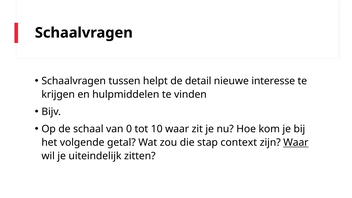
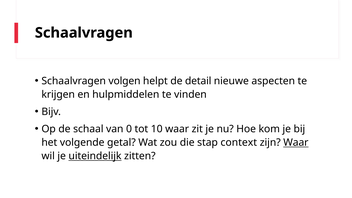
tussen: tussen -> volgen
interesse: interesse -> aspecten
uiteindelijk underline: none -> present
